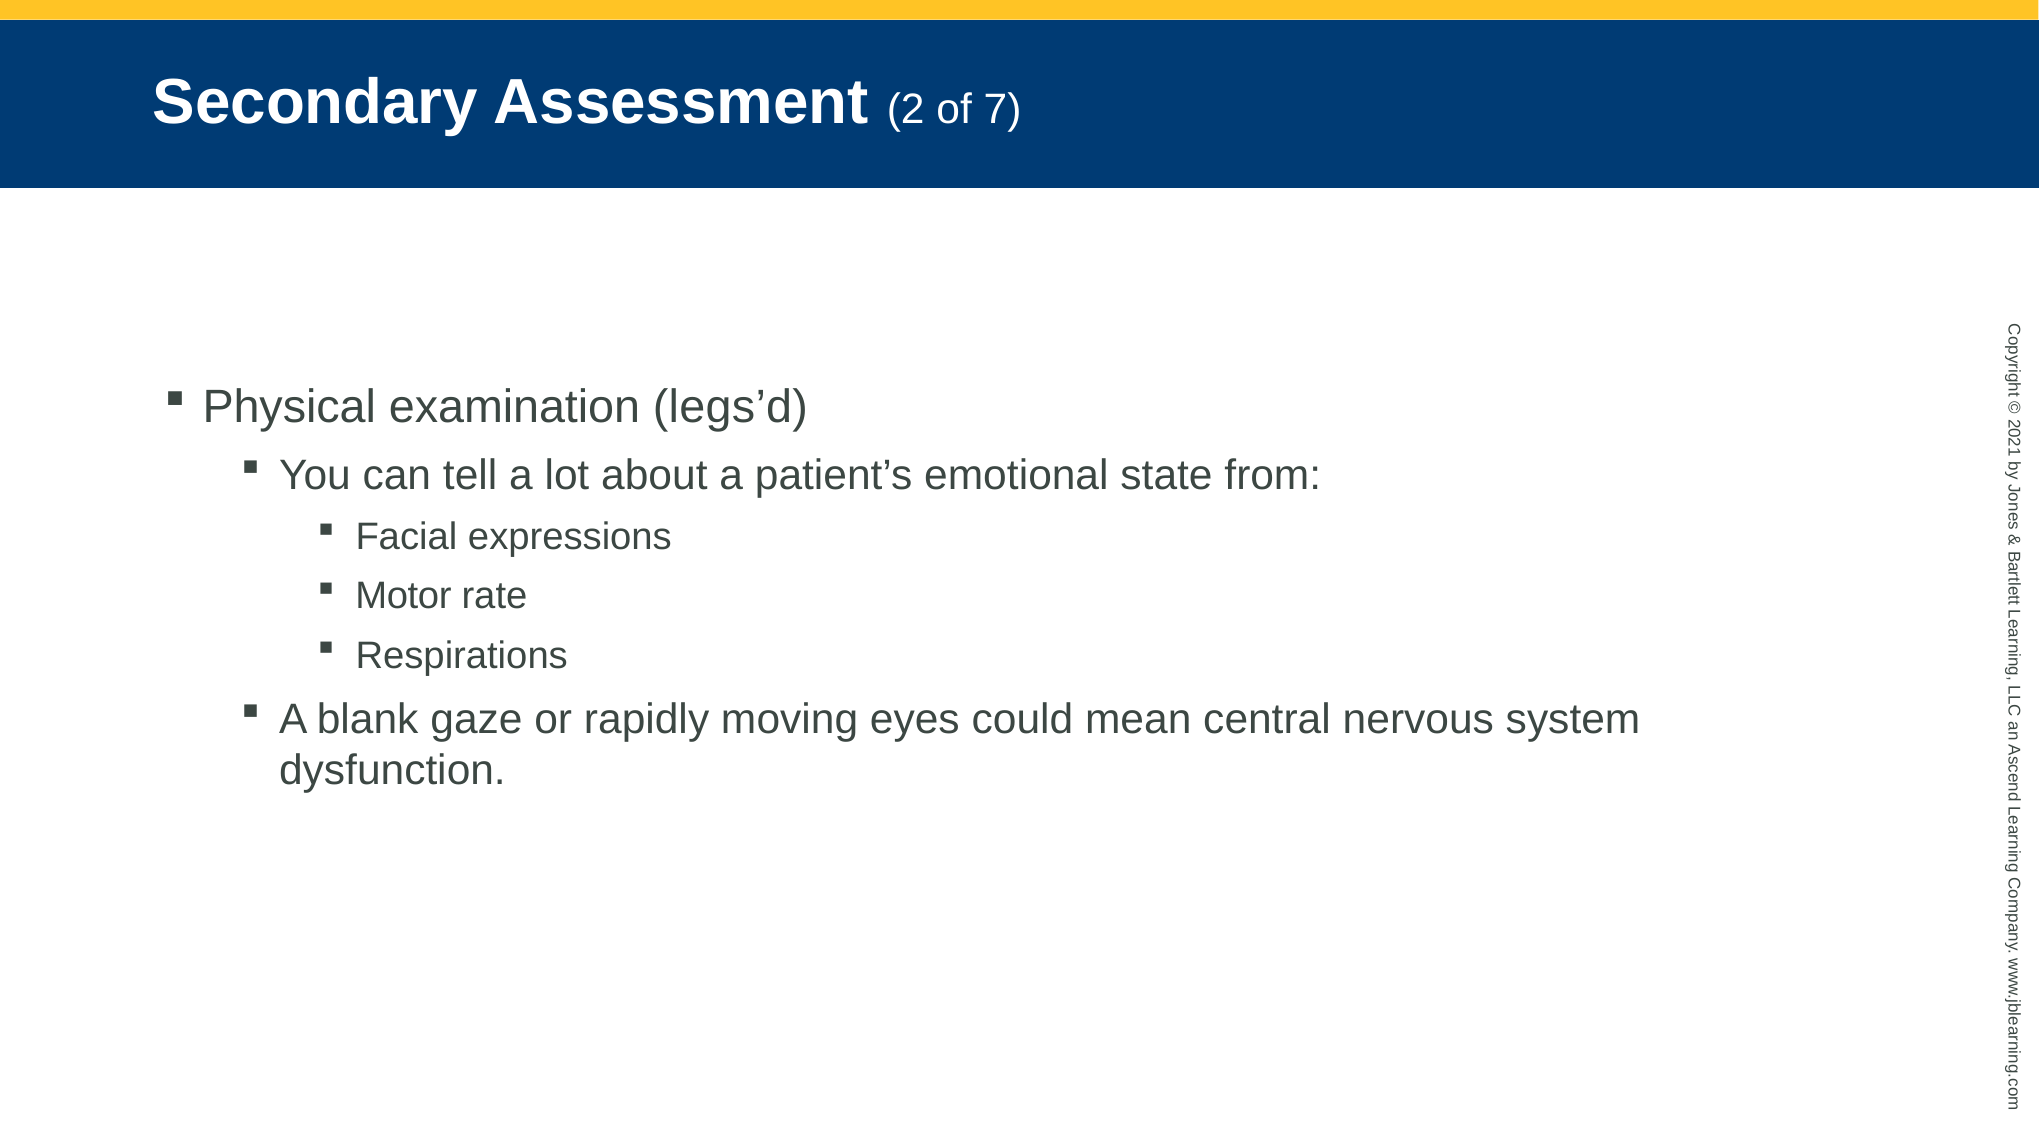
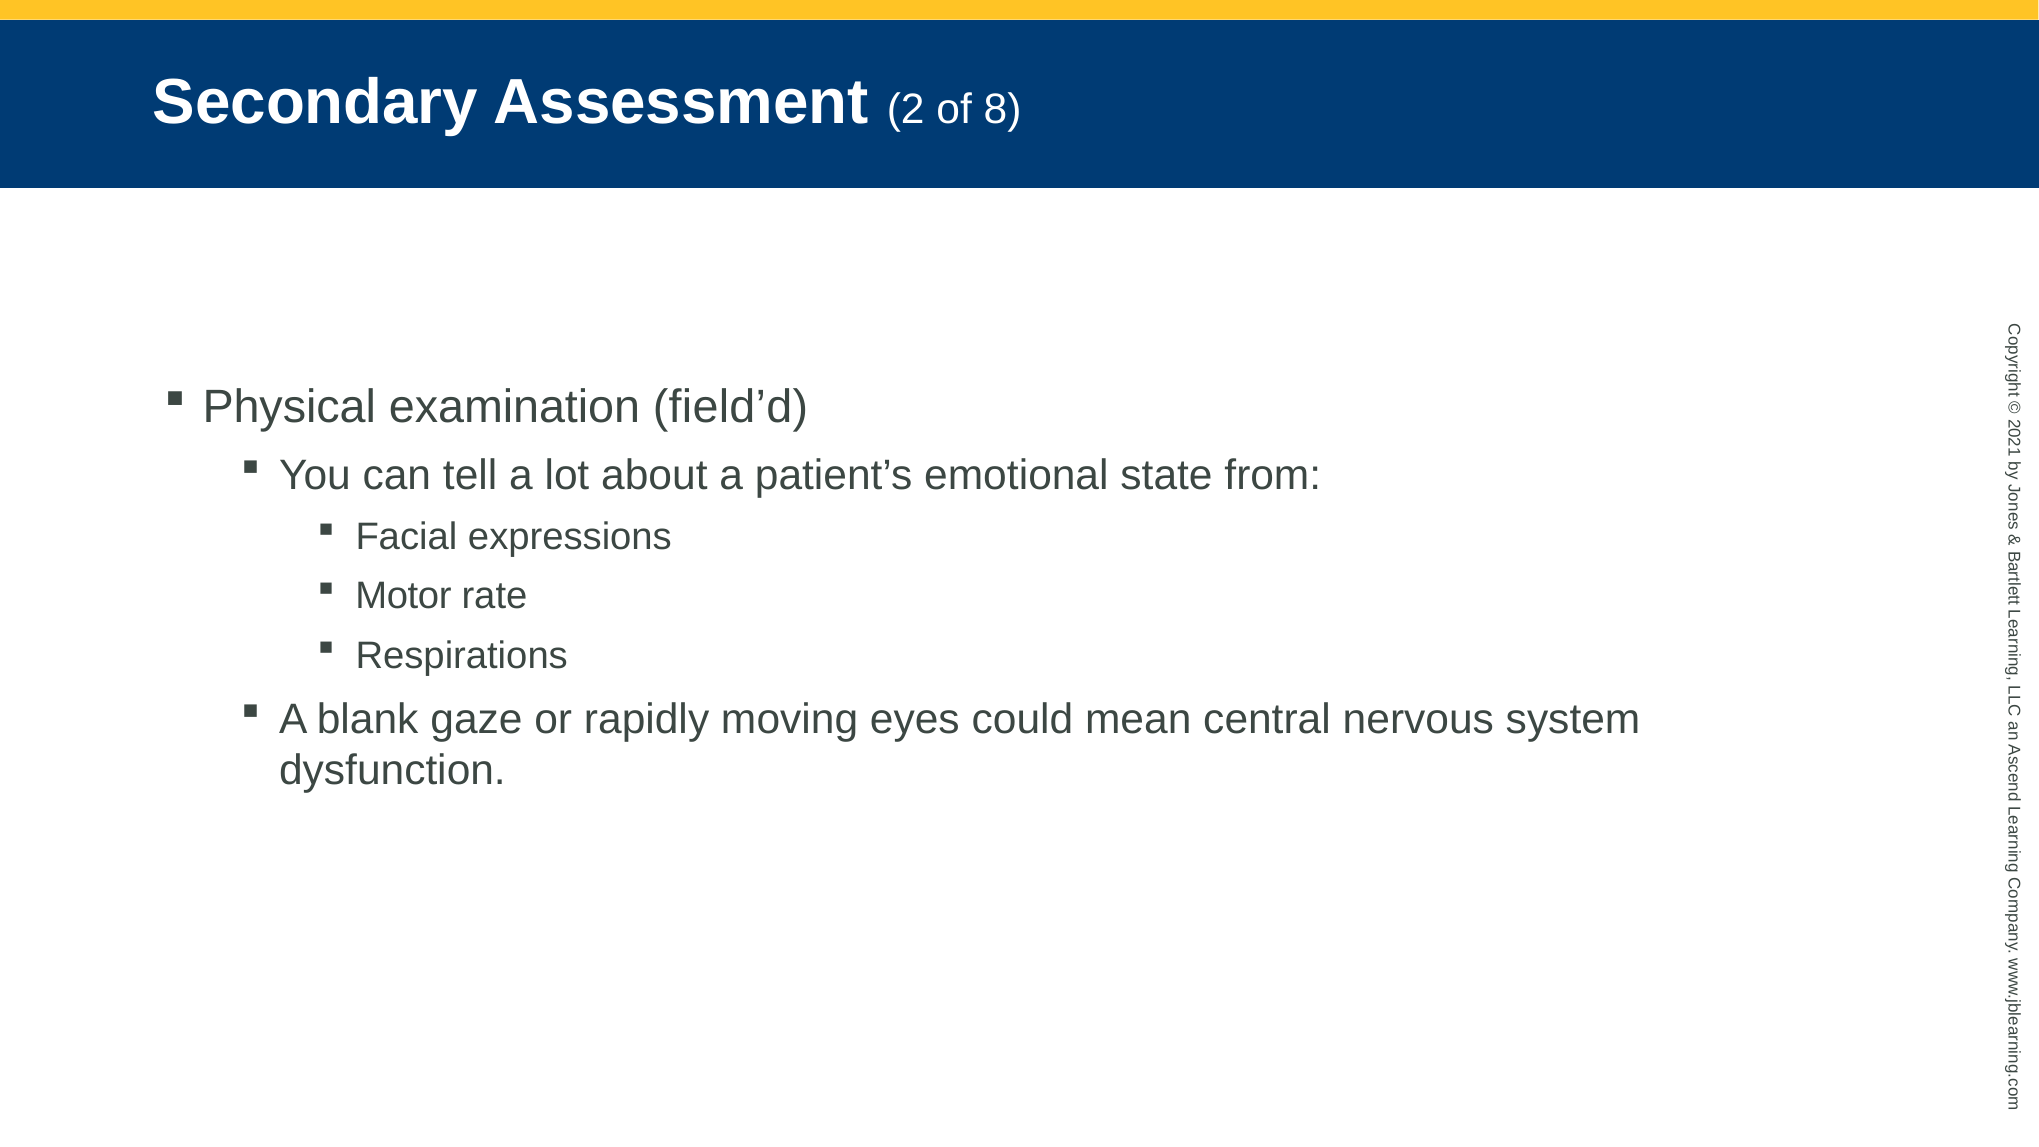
7: 7 -> 8
legs’d: legs’d -> field’d
